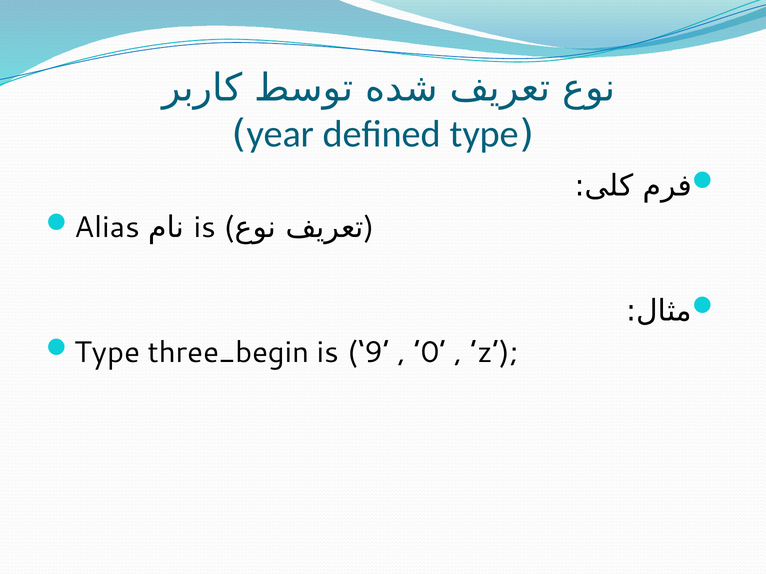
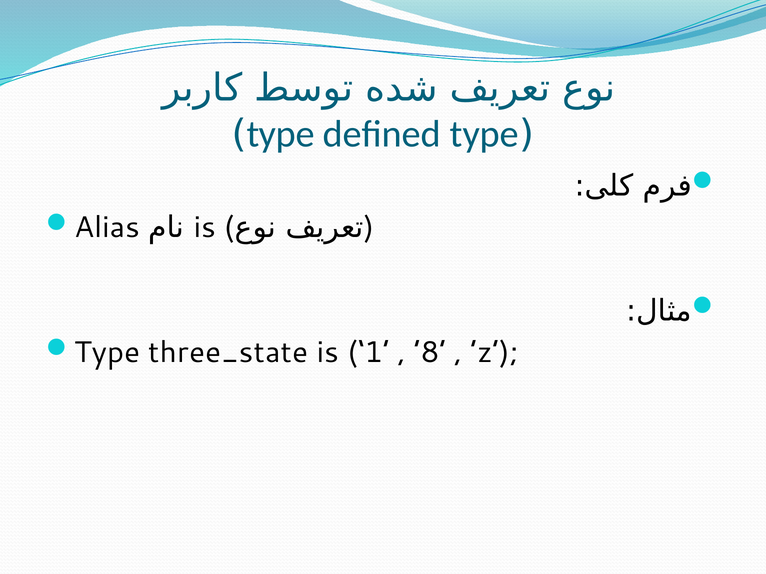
year at (281, 134): year -> type
three_begin: three_begin -> three_state
9: 9 -> 1
’0: ’0 -> ’8
